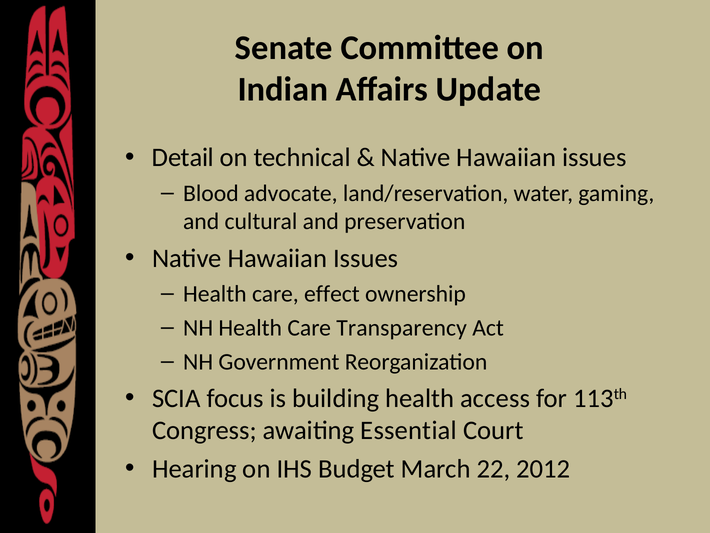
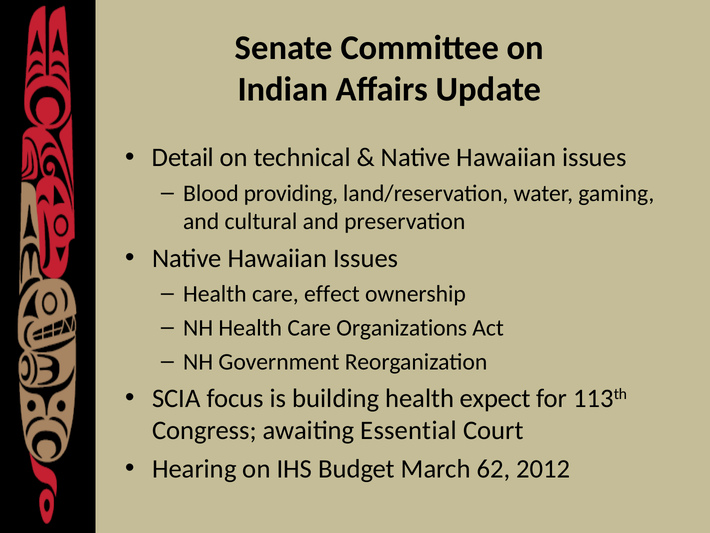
advocate: advocate -> providing
Transparency: Transparency -> Organizations
access: access -> expect
22: 22 -> 62
